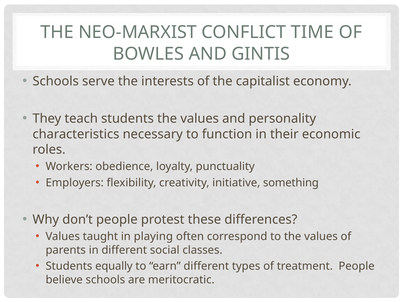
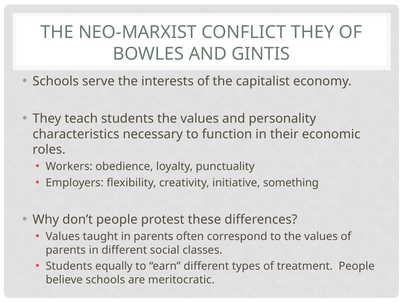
CONFLICT TIME: TIME -> THEY
in playing: playing -> parents
